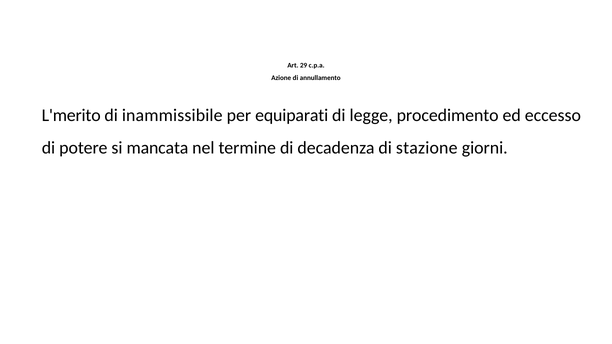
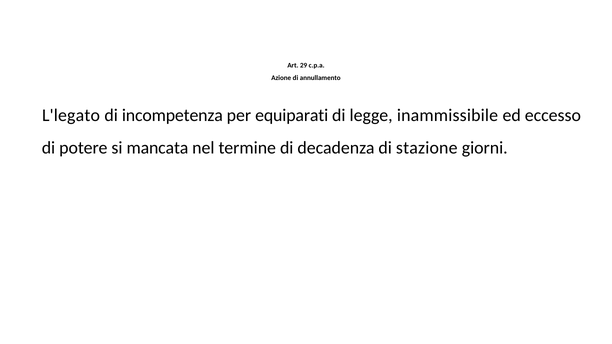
L'merito: L'merito -> L'legato
inammissibile: inammissibile -> incompetenza
procedimento: procedimento -> inammissibile
